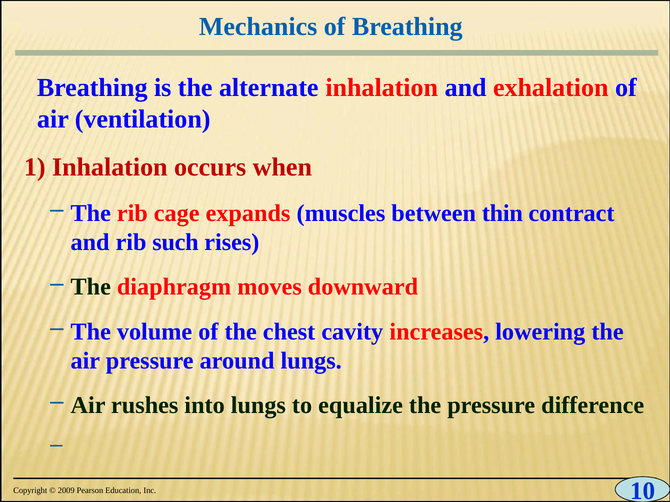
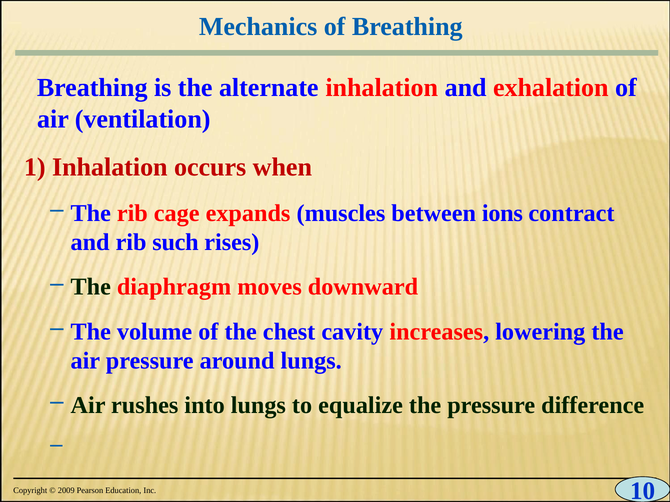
thin: thin -> ions
